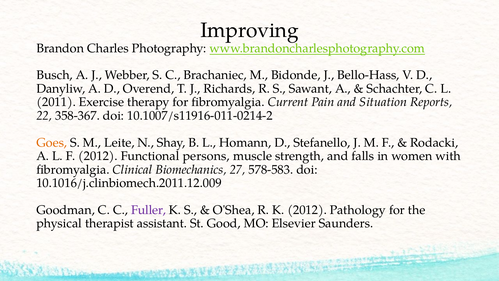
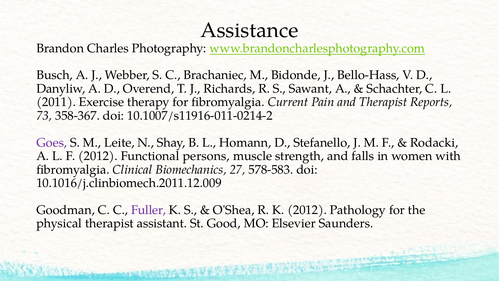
Improving: Improving -> Assistance
and Situation: Situation -> Therapist
22: 22 -> 73
Goes colour: orange -> purple
